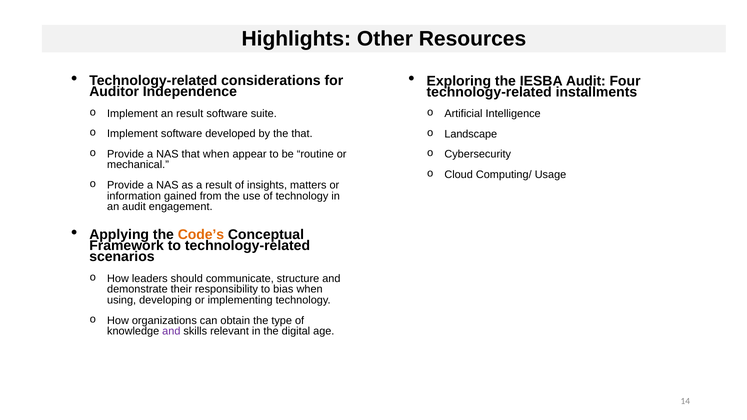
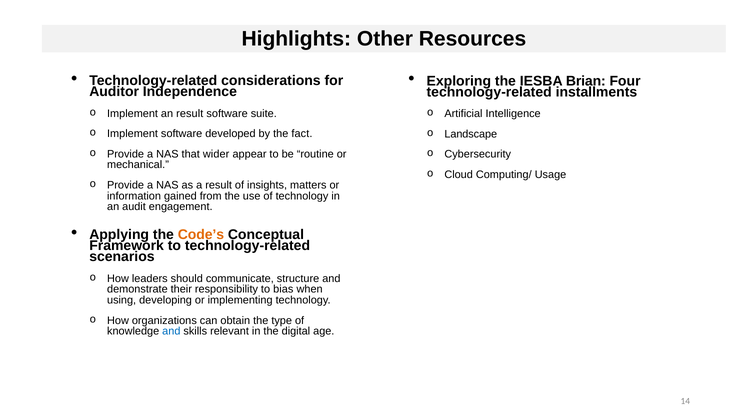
IESBA Audit: Audit -> Brian
the that: that -> fact
that when: when -> wider
and at (171, 332) colour: purple -> blue
